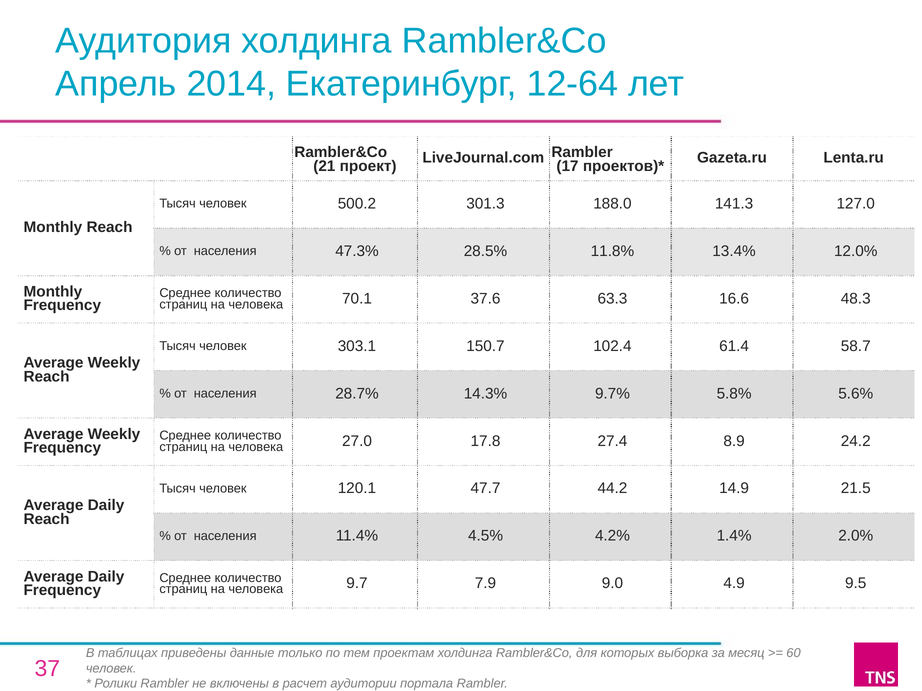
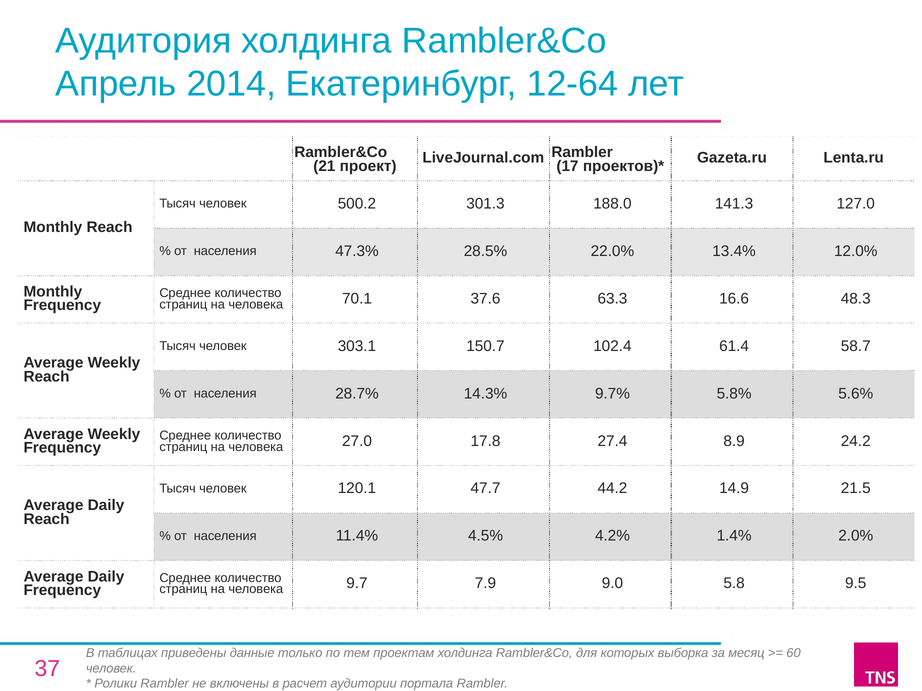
11.8%: 11.8% -> 22.0%
4.9: 4.9 -> 5.8
